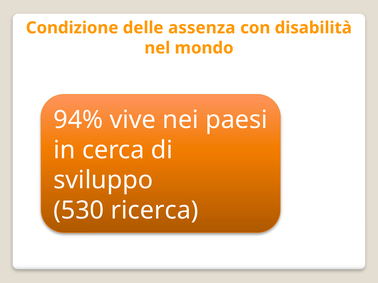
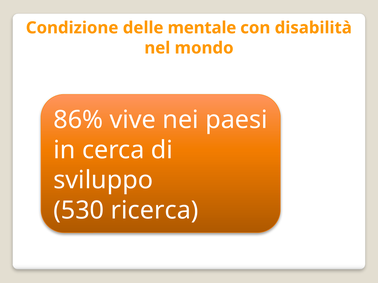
assenza: assenza -> mentale
94%: 94% -> 86%
